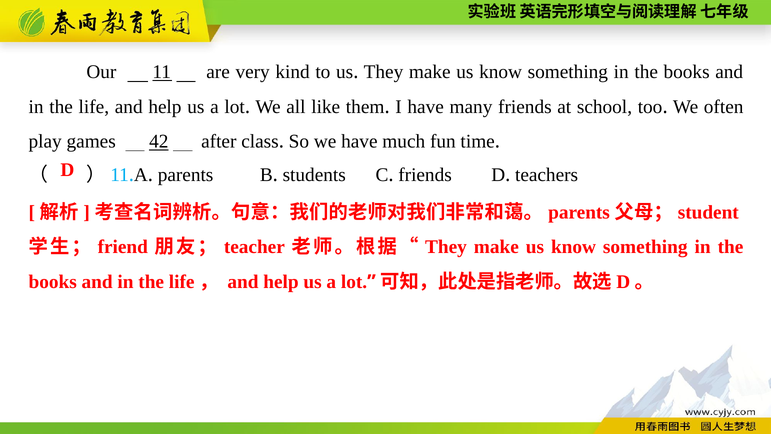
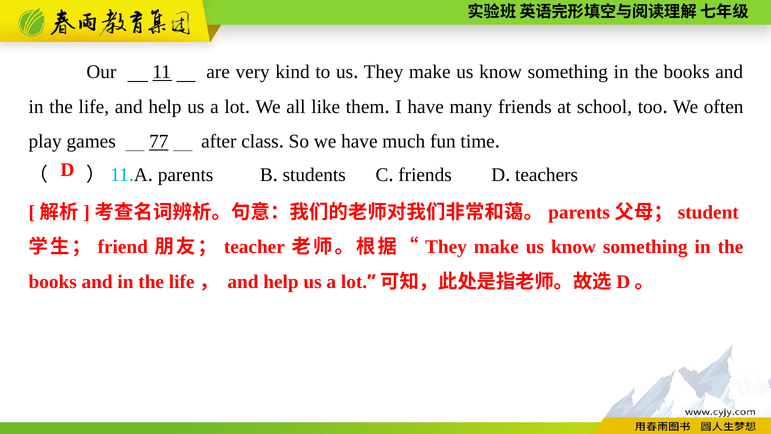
42: 42 -> 77
